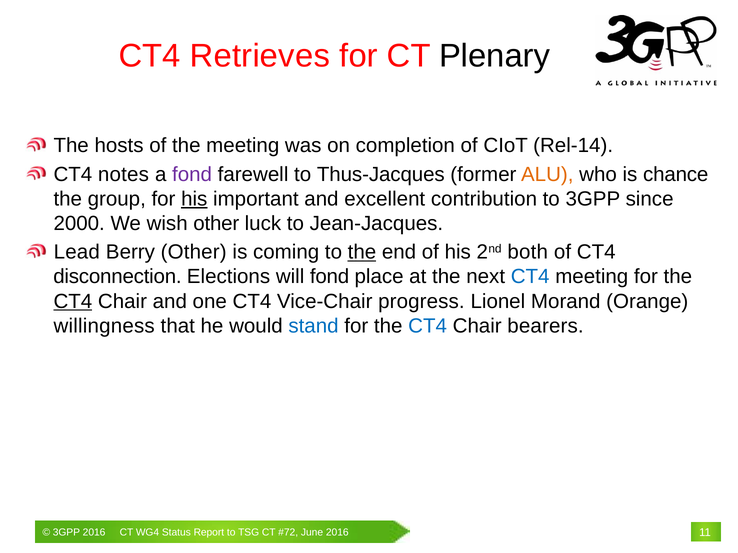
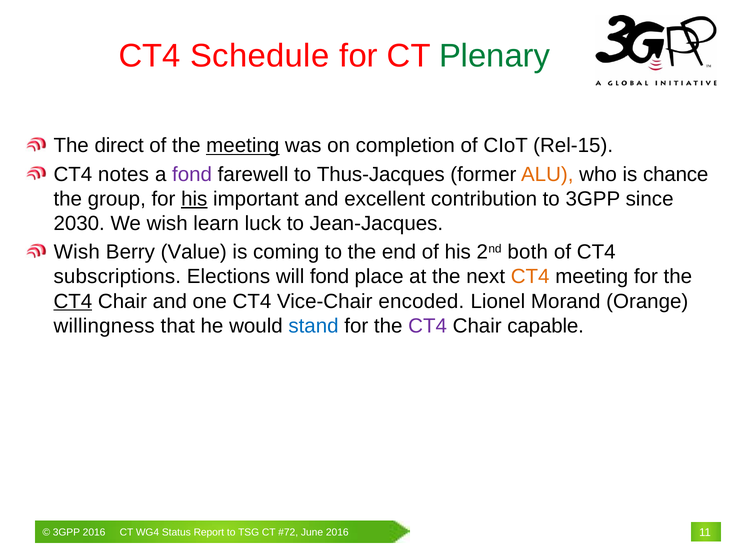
Retrieves: Retrieves -> Schedule
Plenary colour: black -> green
hosts: hosts -> direct
meeting at (243, 146) underline: none -> present
Rel-14: Rel-14 -> Rel-15
2000: 2000 -> 2030
wish other: other -> learn
Lead at (77, 252): Lead -> Wish
Berry Other: Other -> Value
the at (362, 252) underline: present -> none
disconnection: disconnection -> subscriptions
CT4 at (530, 277) colour: blue -> orange
progress: progress -> encoded
CT4 at (428, 326) colour: blue -> purple
bearers: bearers -> capable
